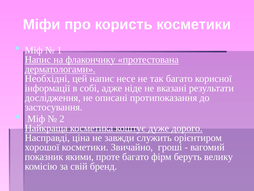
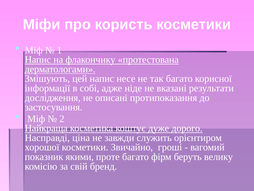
Необхідні: Необхідні -> Змішують
